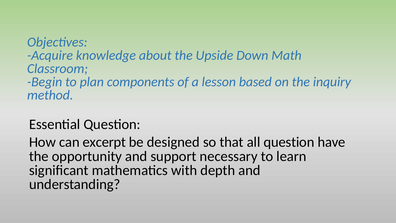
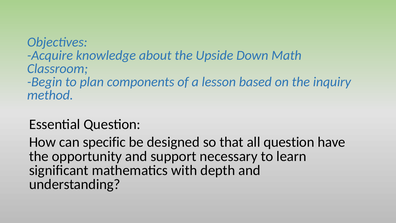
excerpt: excerpt -> specific
